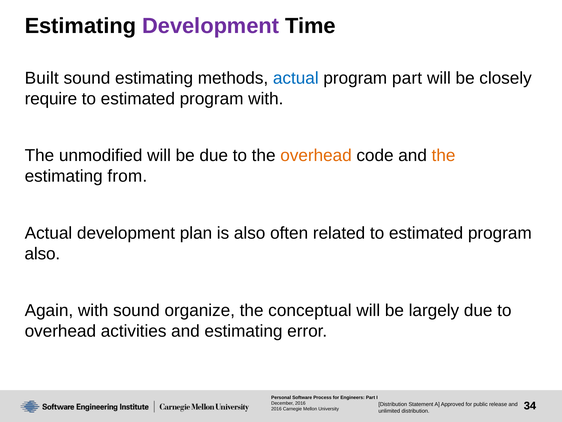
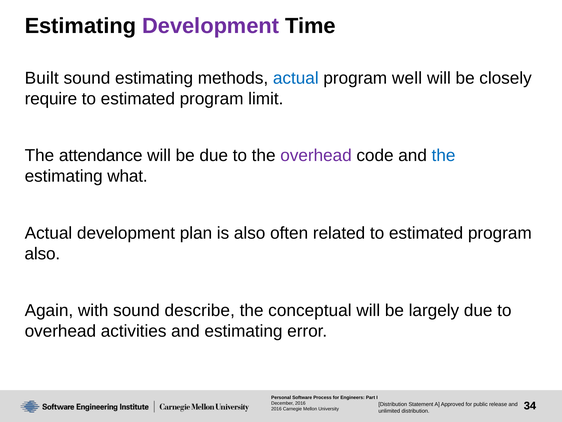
program part: part -> well
program with: with -> limit
unmodified: unmodified -> attendance
overhead at (316, 155) colour: orange -> purple
the at (444, 155) colour: orange -> blue
from: from -> what
organize: organize -> describe
